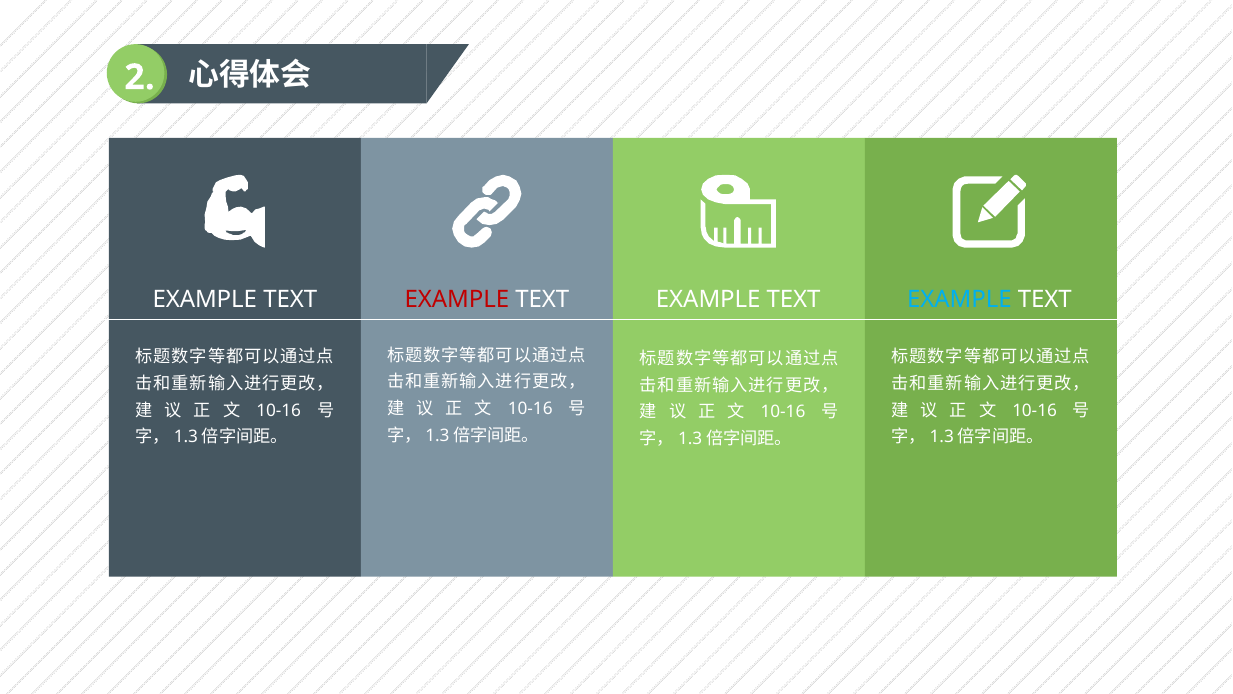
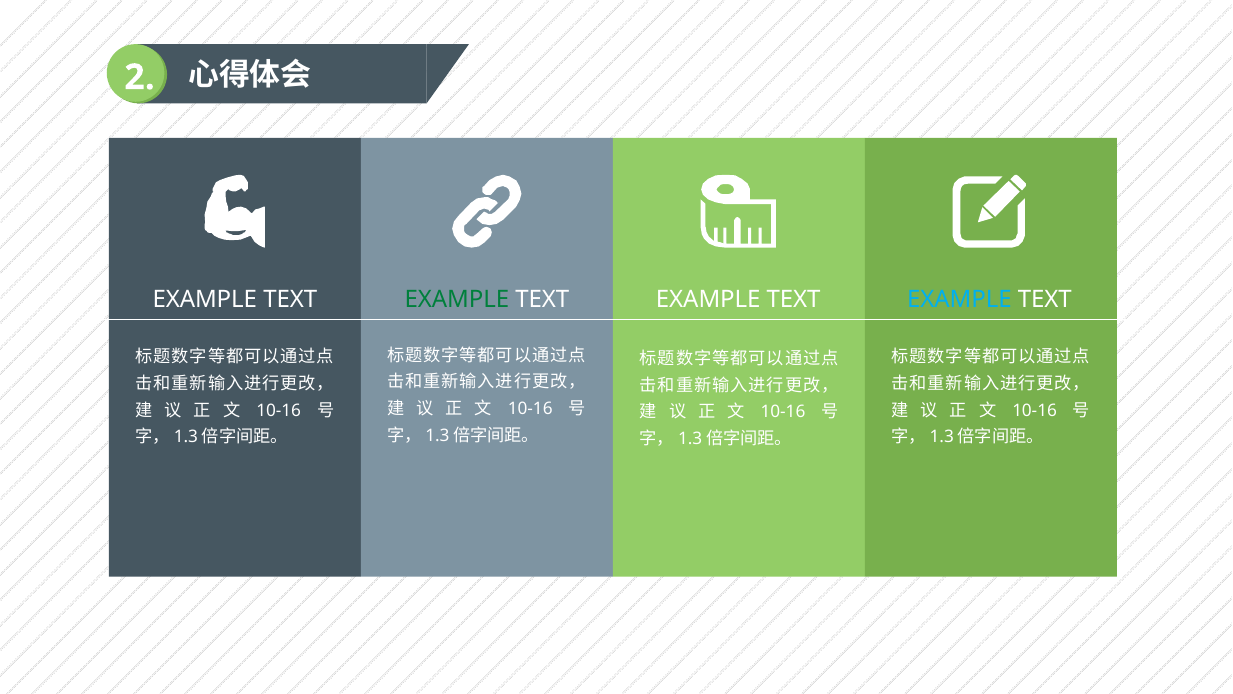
EXAMPLE at (457, 299) colour: red -> green
